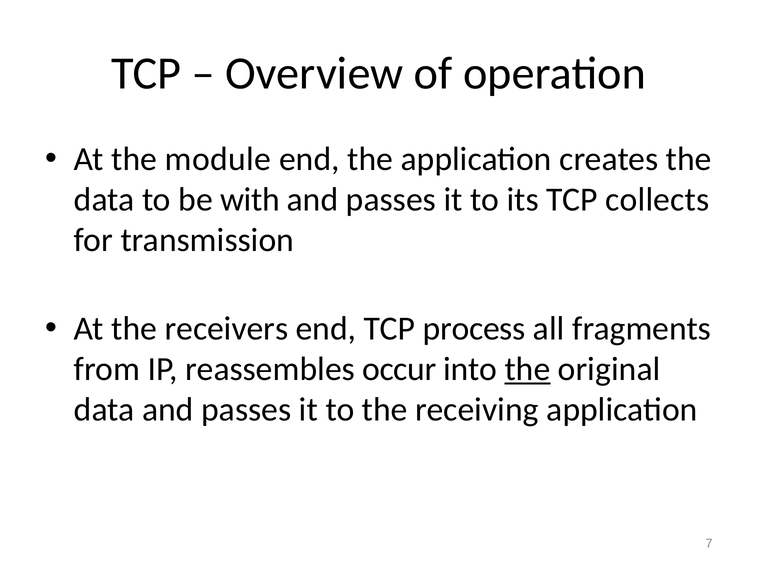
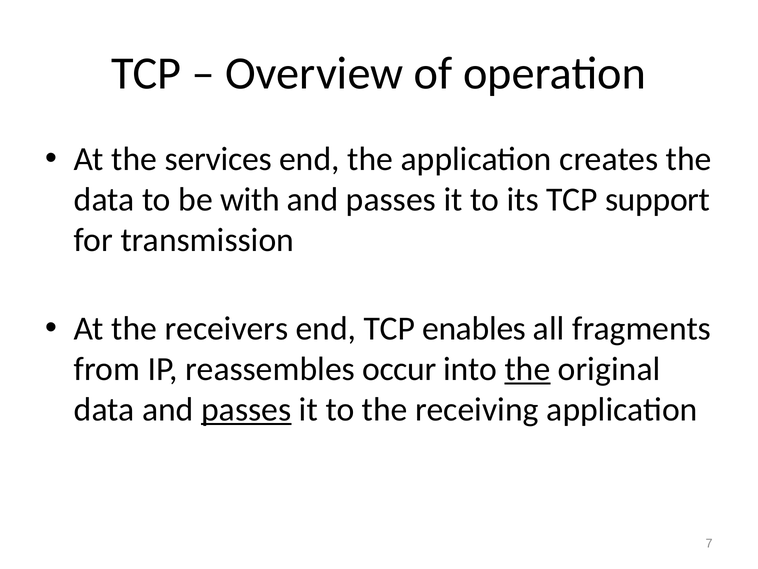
module: module -> services
collects: collects -> support
process: process -> enables
passes at (246, 409) underline: none -> present
